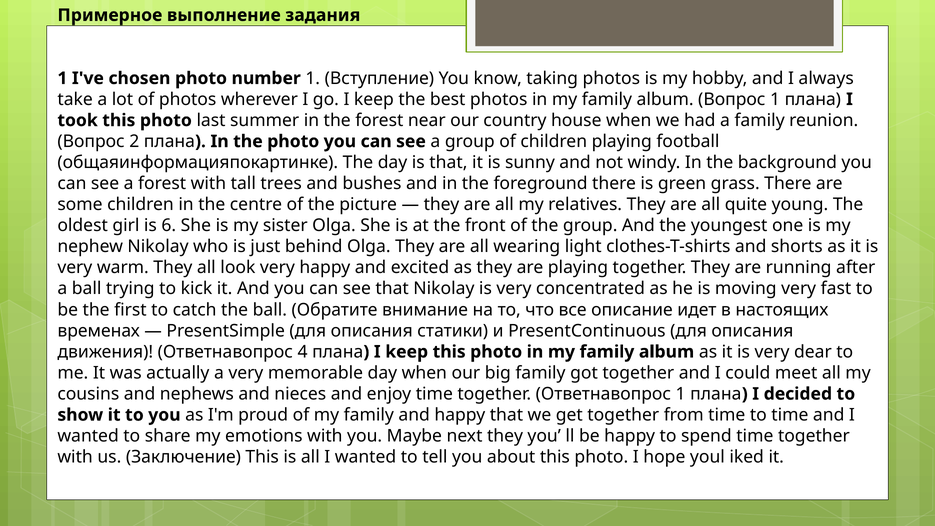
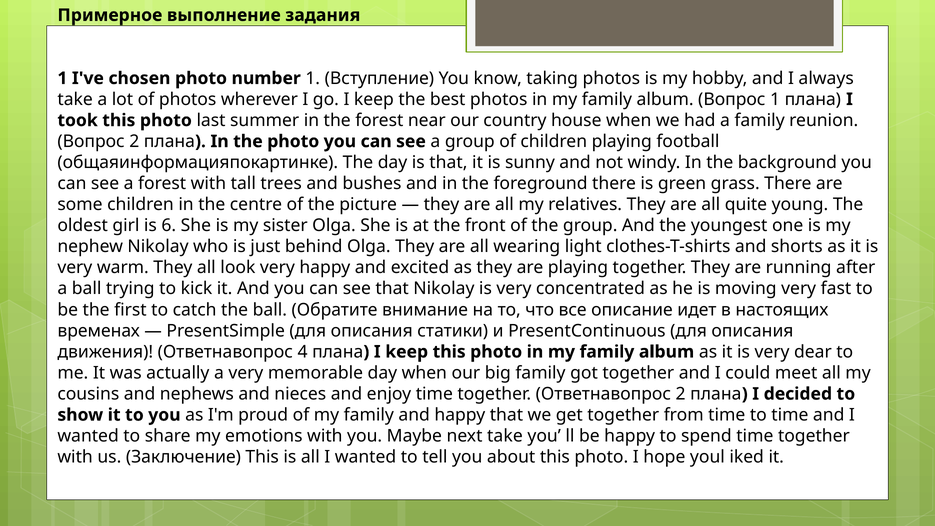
Ответнавопрос 1: 1 -> 2
next they: they -> take
